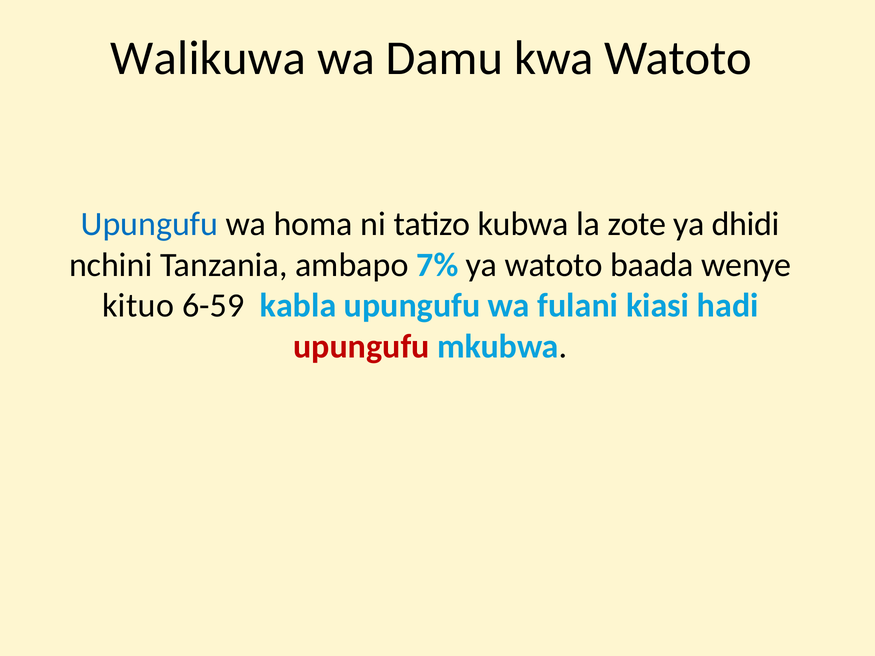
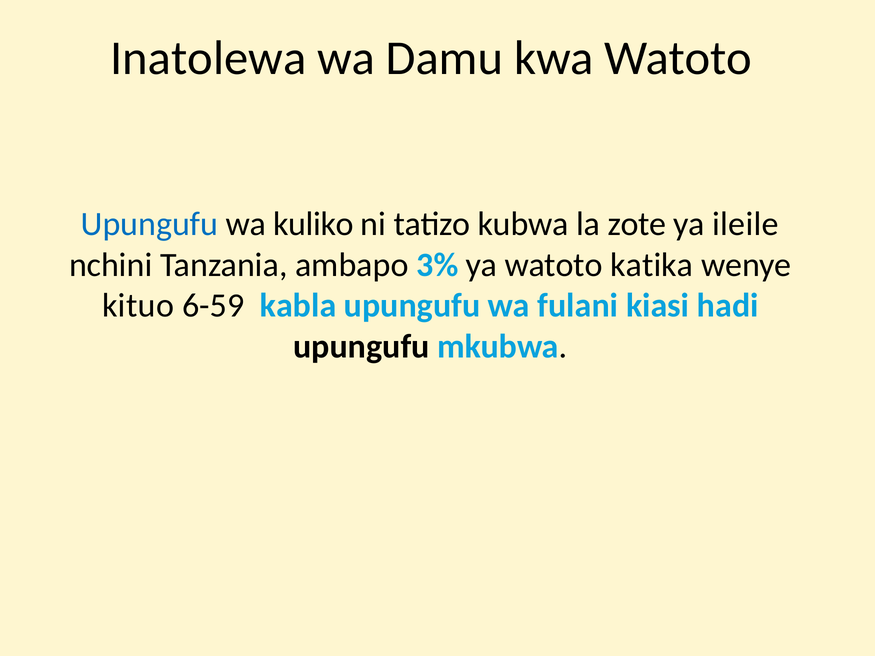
Walikuwa: Walikuwa -> Inatolewa
homa: homa -> kuliko
dhidi: dhidi -> ileile
7%: 7% -> 3%
baada: baada -> katika
upungufu at (361, 347) colour: red -> black
